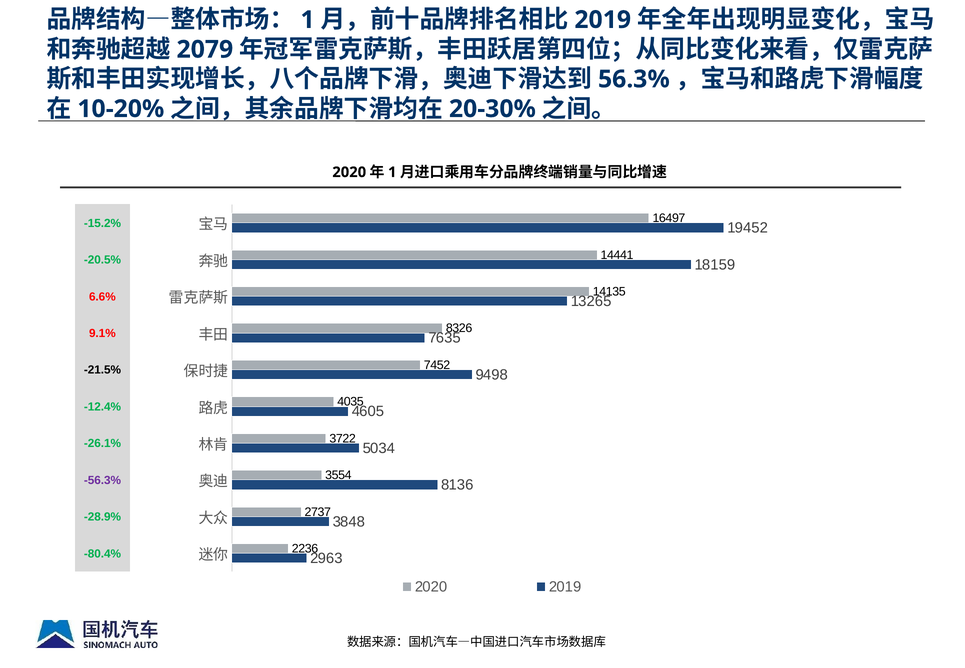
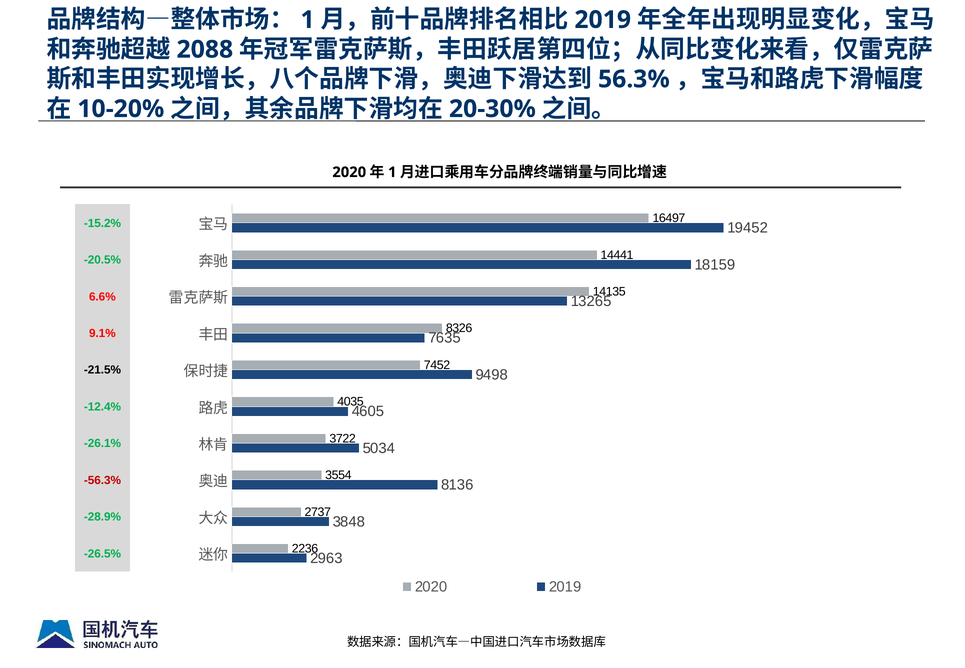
2079: 2079 -> 2088
-56.3% colour: purple -> red
-80.4%: -80.4% -> -26.5%
